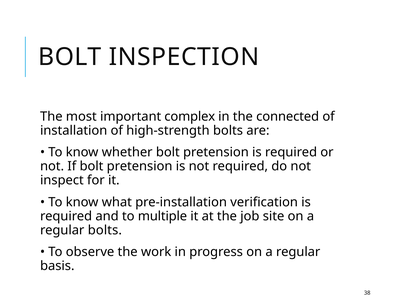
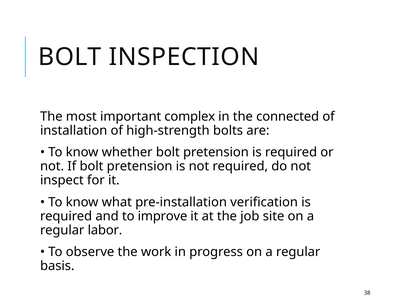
multiple: multiple -> improve
regular bolts: bolts -> labor
